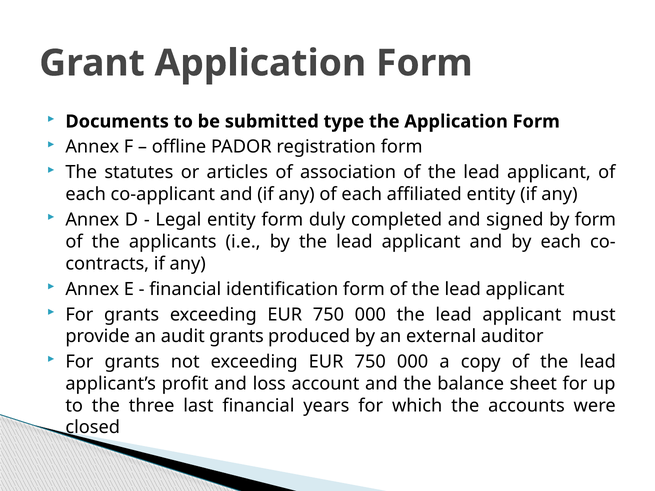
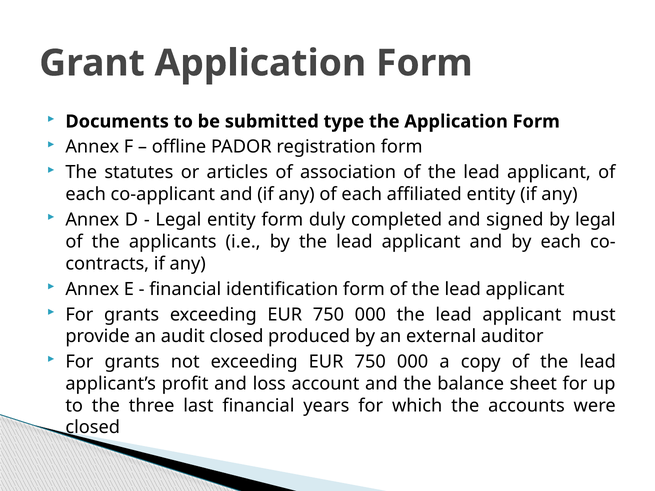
by form: form -> legal
audit grants: grants -> closed
